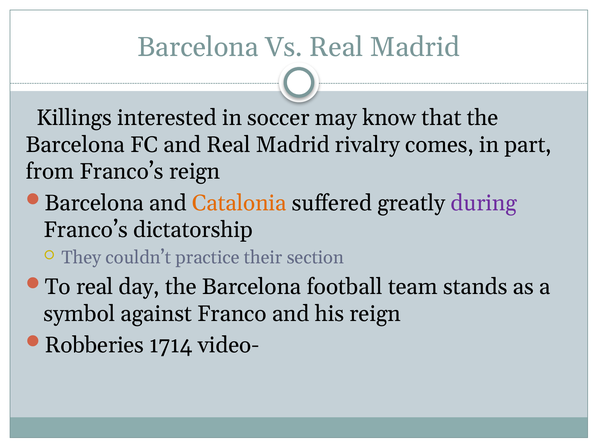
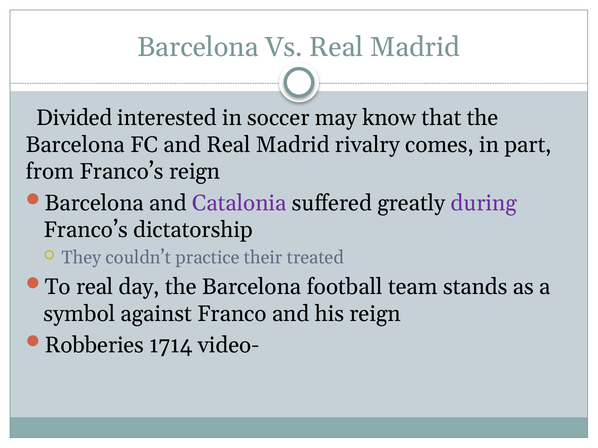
Killings: Killings -> Divided
Catalonia colour: orange -> purple
section: section -> treated
